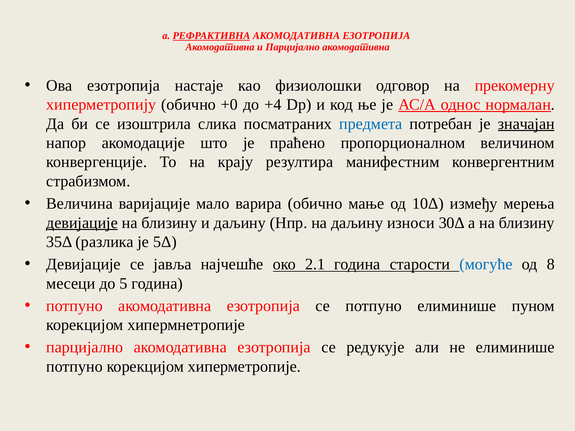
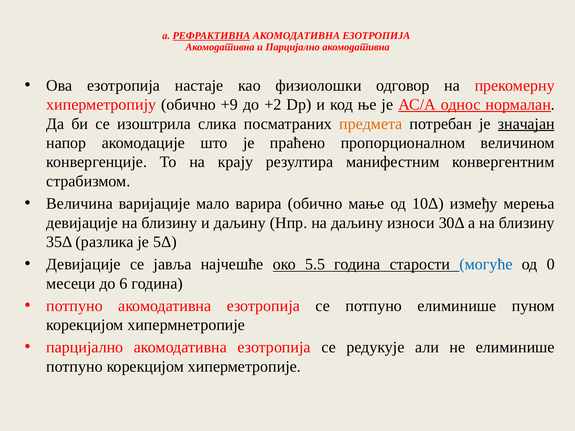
+0: +0 -> +9
+4: +4 -> +2
предмета colour: blue -> orange
девијације at (82, 223) underline: present -> none
2.1: 2.1 -> 5.5
8: 8 -> 0
5: 5 -> 6
